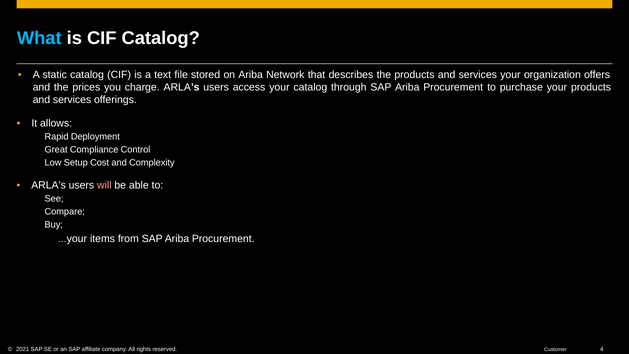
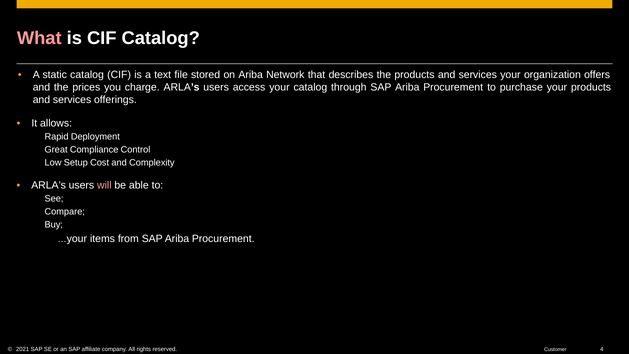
What colour: light blue -> pink
